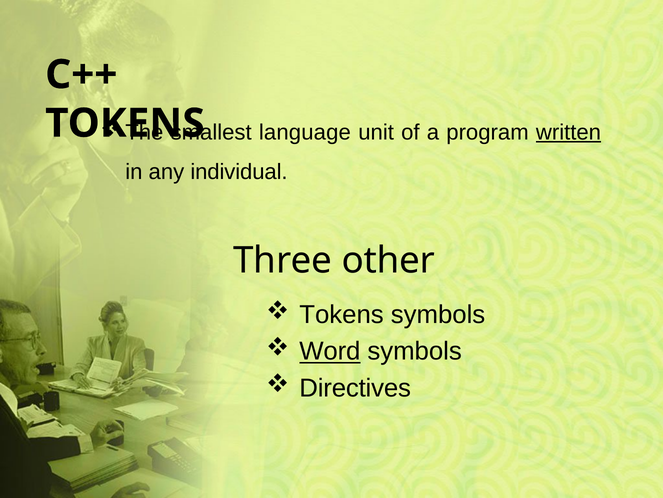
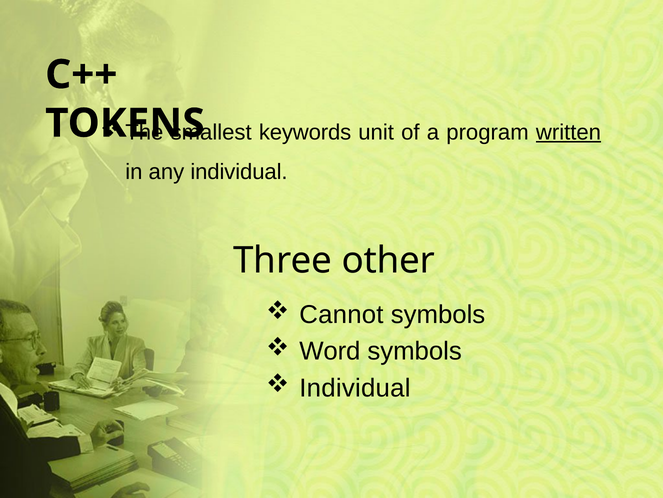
language: language -> keywords
Tokens at (342, 314): Tokens -> Cannot
Word underline: present -> none
Directives at (355, 387): Directives -> Individual
